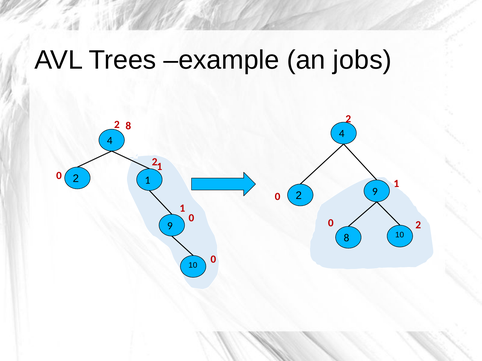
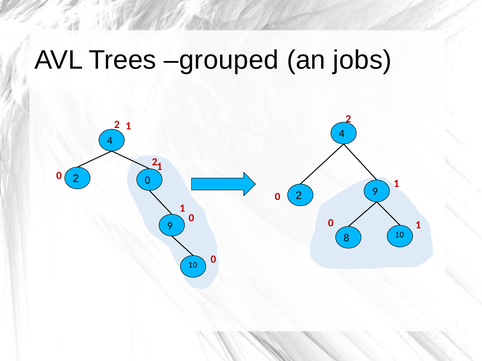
example: example -> grouped
8 at (128, 126): 8 -> 1
1 at (148, 180): 1 -> 0
2 at (418, 225): 2 -> 1
